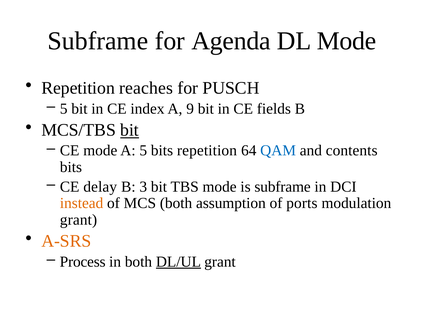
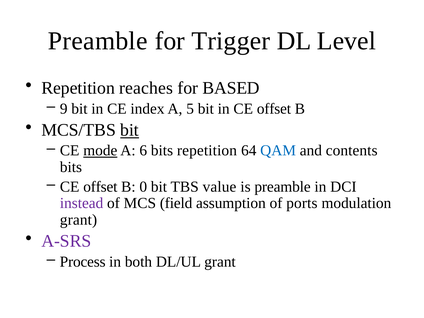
Subframe at (98, 41): Subframe -> Preamble
Agenda: Agenda -> Trigger
DL Mode: Mode -> Level
PUSCH: PUSCH -> BASED
5 at (64, 109): 5 -> 9
9: 9 -> 5
in CE fields: fields -> offset
mode at (100, 151) underline: none -> present
A 5: 5 -> 6
delay at (100, 187): delay -> offset
3: 3 -> 0
TBS mode: mode -> value
is subframe: subframe -> preamble
instead colour: orange -> purple
MCS both: both -> field
A-SRS colour: orange -> purple
DL/UL underline: present -> none
